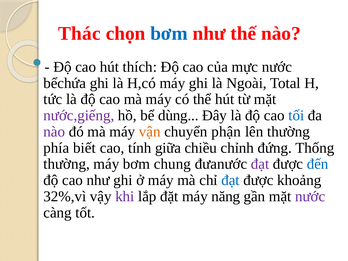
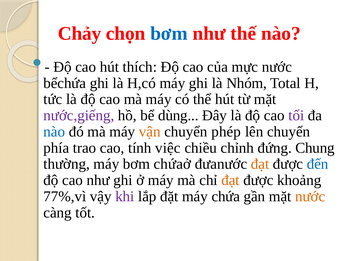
Thác: Thác -> Chảy
Ngoài: Ngoài -> Nhóm
tối colour: blue -> purple
nào at (54, 132) colour: purple -> blue
phận: phận -> phép
lên thường: thường -> chuyển
biết: biết -> trao
giữa: giữa -> việc
Thống: Thống -> Chung
chung: chung -> chứaở
đạt at (260, 164) colour: purple -> orange
đạt at (231, 180) colour: blue -> orange
32%,vì: 32%,vì -> 77%,vì
năng: năng -> chứa
nước at (310, 196) colour: purple -> orange
